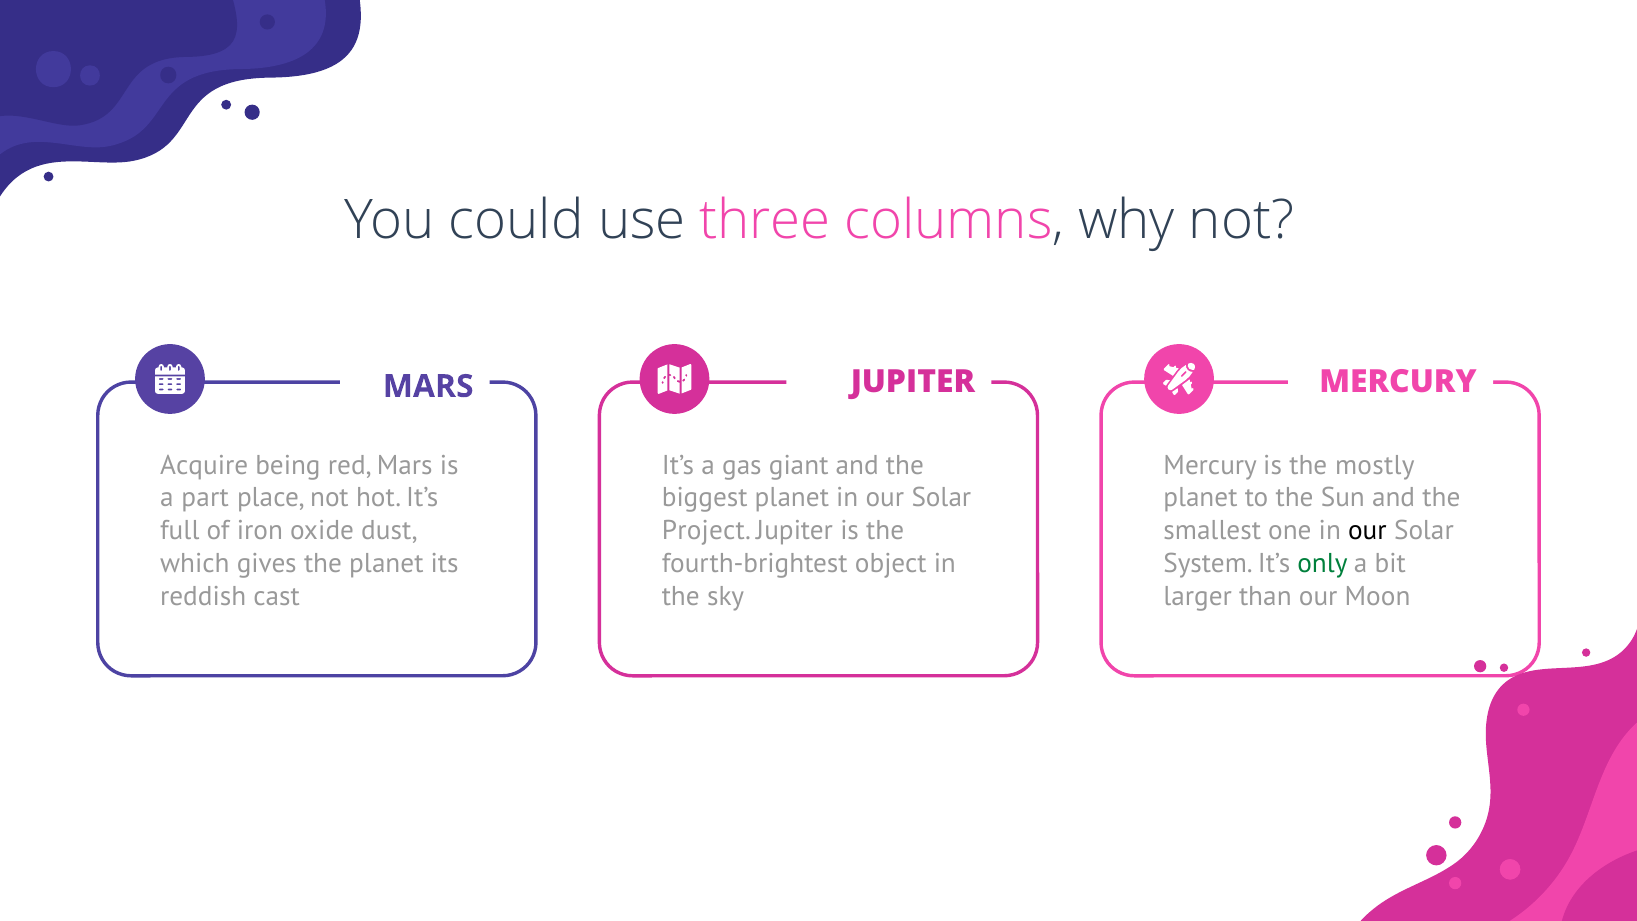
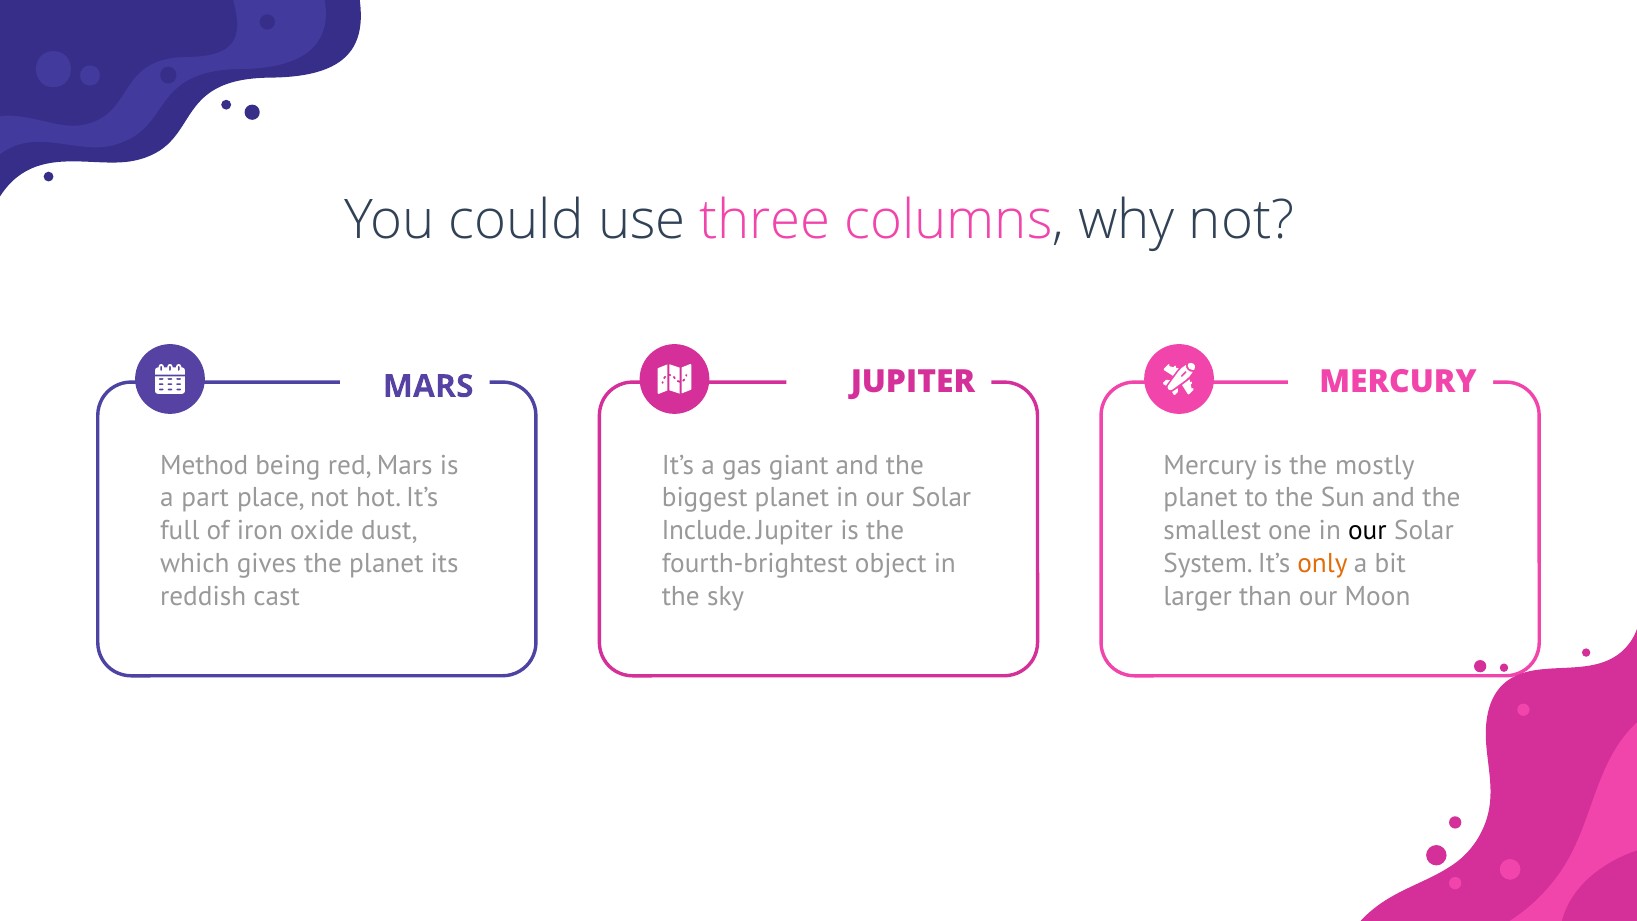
Acquire: Acquire -> Method
Project: Project -> Include
only colour: green -> orange
